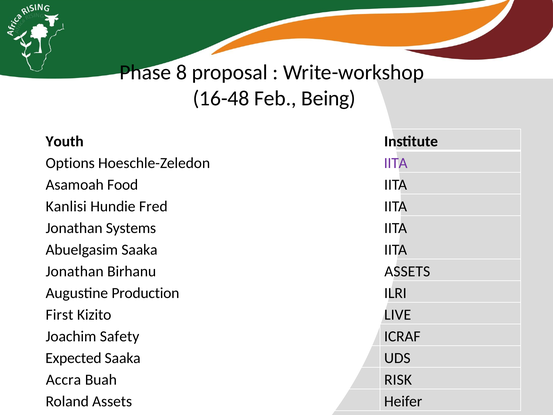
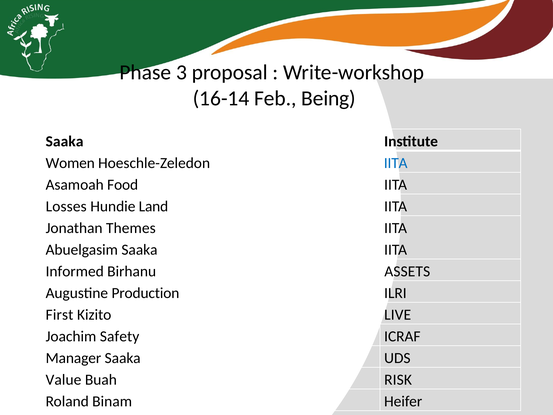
8: 8 -> 3
16-48: 16-48 -> 16-14
Youth at (65, 141): Youth -> Saaka
Options: Options -> Women
IITA at (396, 163) colour: purple -> blue
Kanlisi: Kanlisi -> Losses
Fred: Fred -> Land
Systems: Systems -> Themes
Jonathan at (75, 271): Jonathan -> Informed
Expected: Expected -> Manager
Accra: Accra -> Value
Roland Assets: Assets -> Binam
